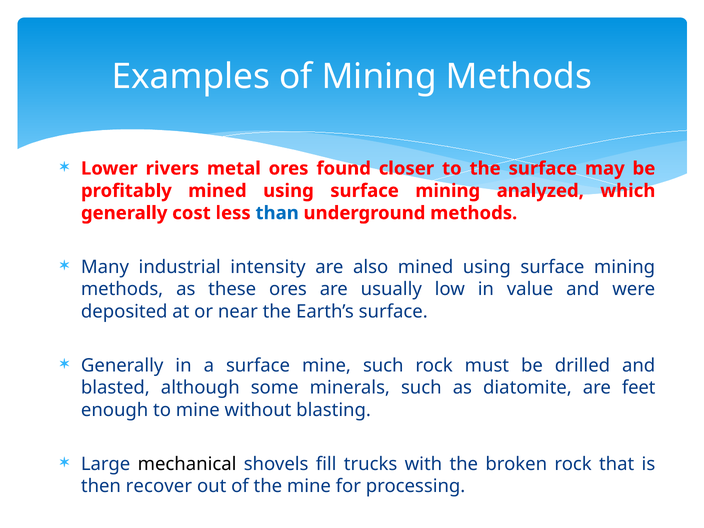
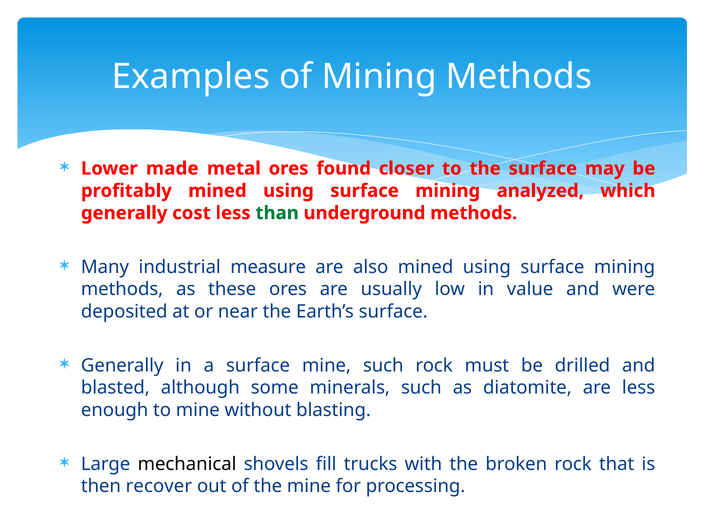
rivers: rivers -> made
than colour: blue -> green
intensity: intensity -> measure
are feet: feet -> less
